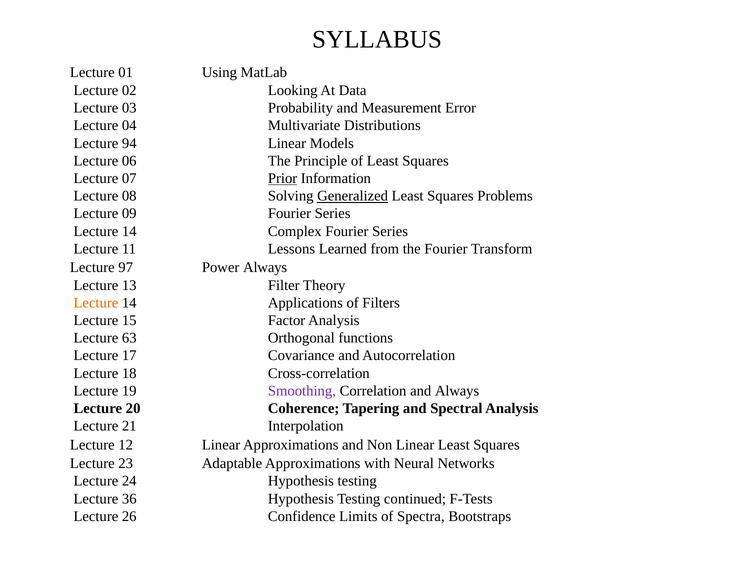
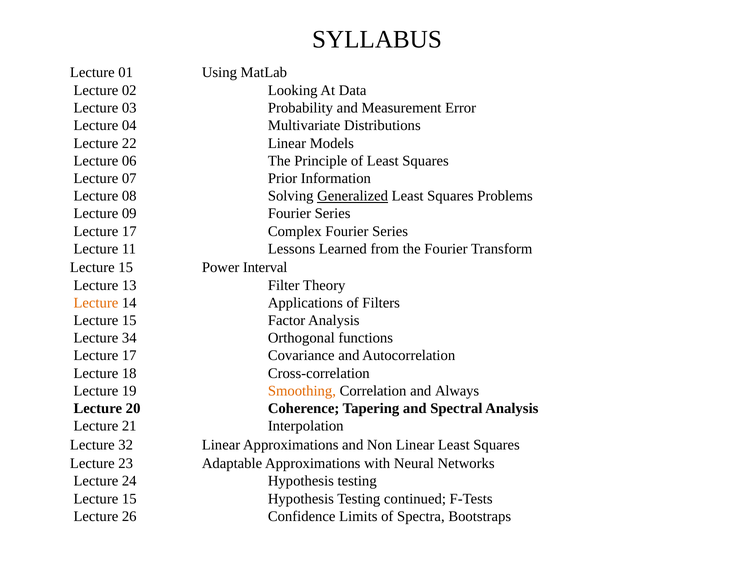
94: 94 -> 22
Prior underline: present -> none
14 at (129, 231): 14 -> 17
97 at (126, 267): 97 -> 15
Power Always: Always -> Interval
63: 63 -> 34
Smoothing colour: purple -> orange
12: 12 -> 32
36 at (129, 498): 36 -> 15
